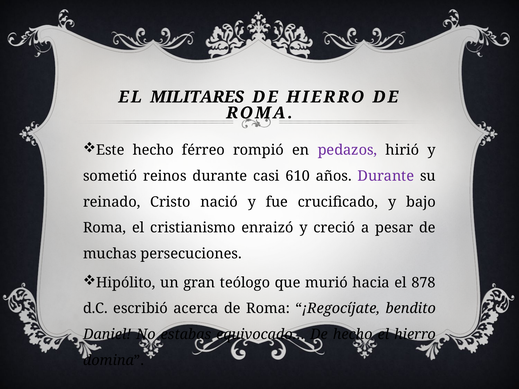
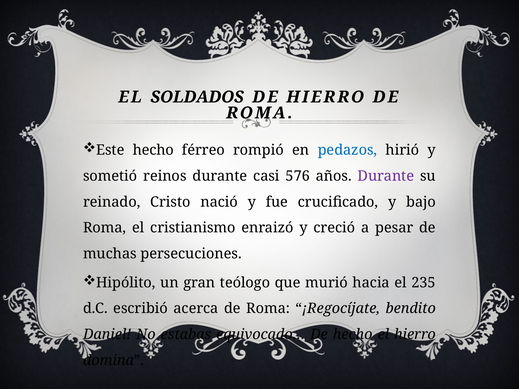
MILITARES: MILITARES -> SOLDADOS
pedazos colour: purple -> blue
610: 610 -> 576
878: 878 -> 235
